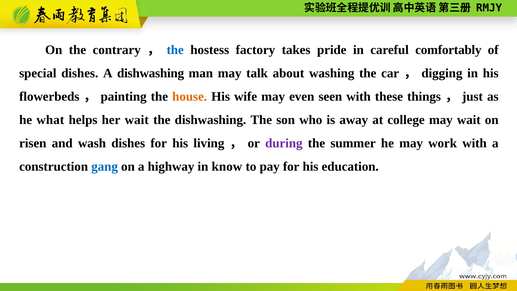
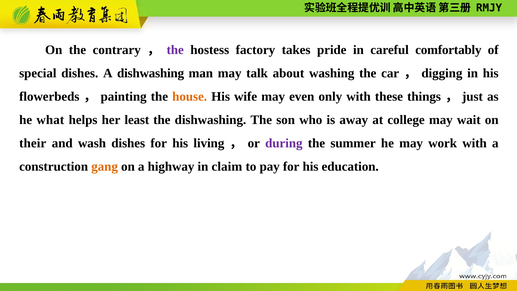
the at (175, 50) colour: blue -> purple
seen: seen -> only
her wait: wait -> least
risen: risen -> their
gang colour: blue -> orange
know: know -> claim
